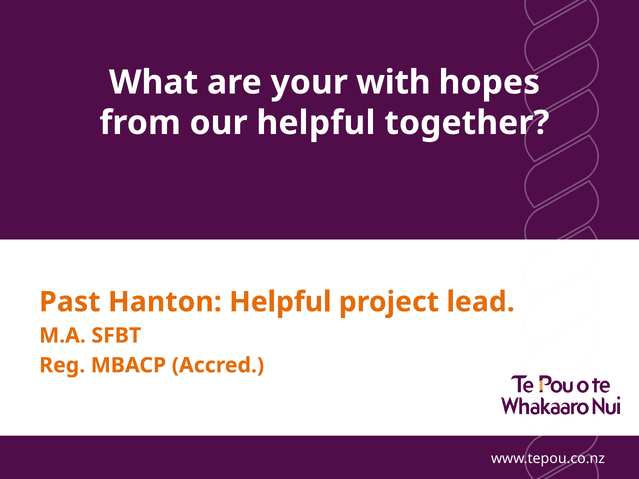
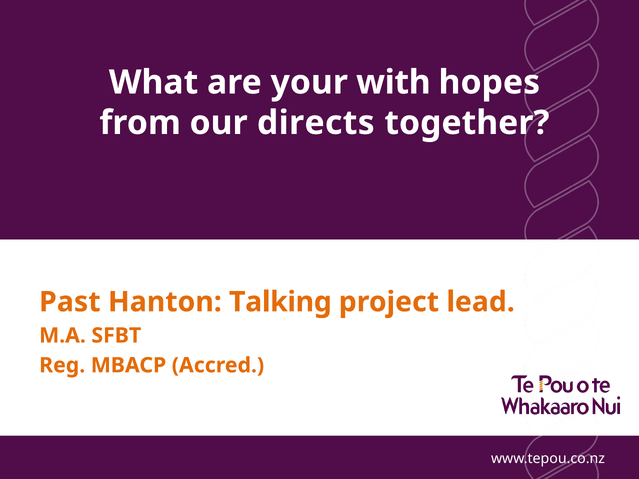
our helpful: helpful -> directs
Hanton Helpful: Helpful -> Talking
